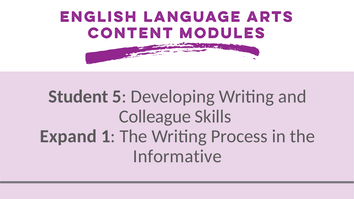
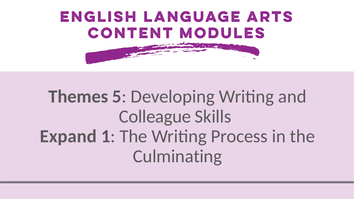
Student: Student -> Themes
Informative: Informative -> Culminating
